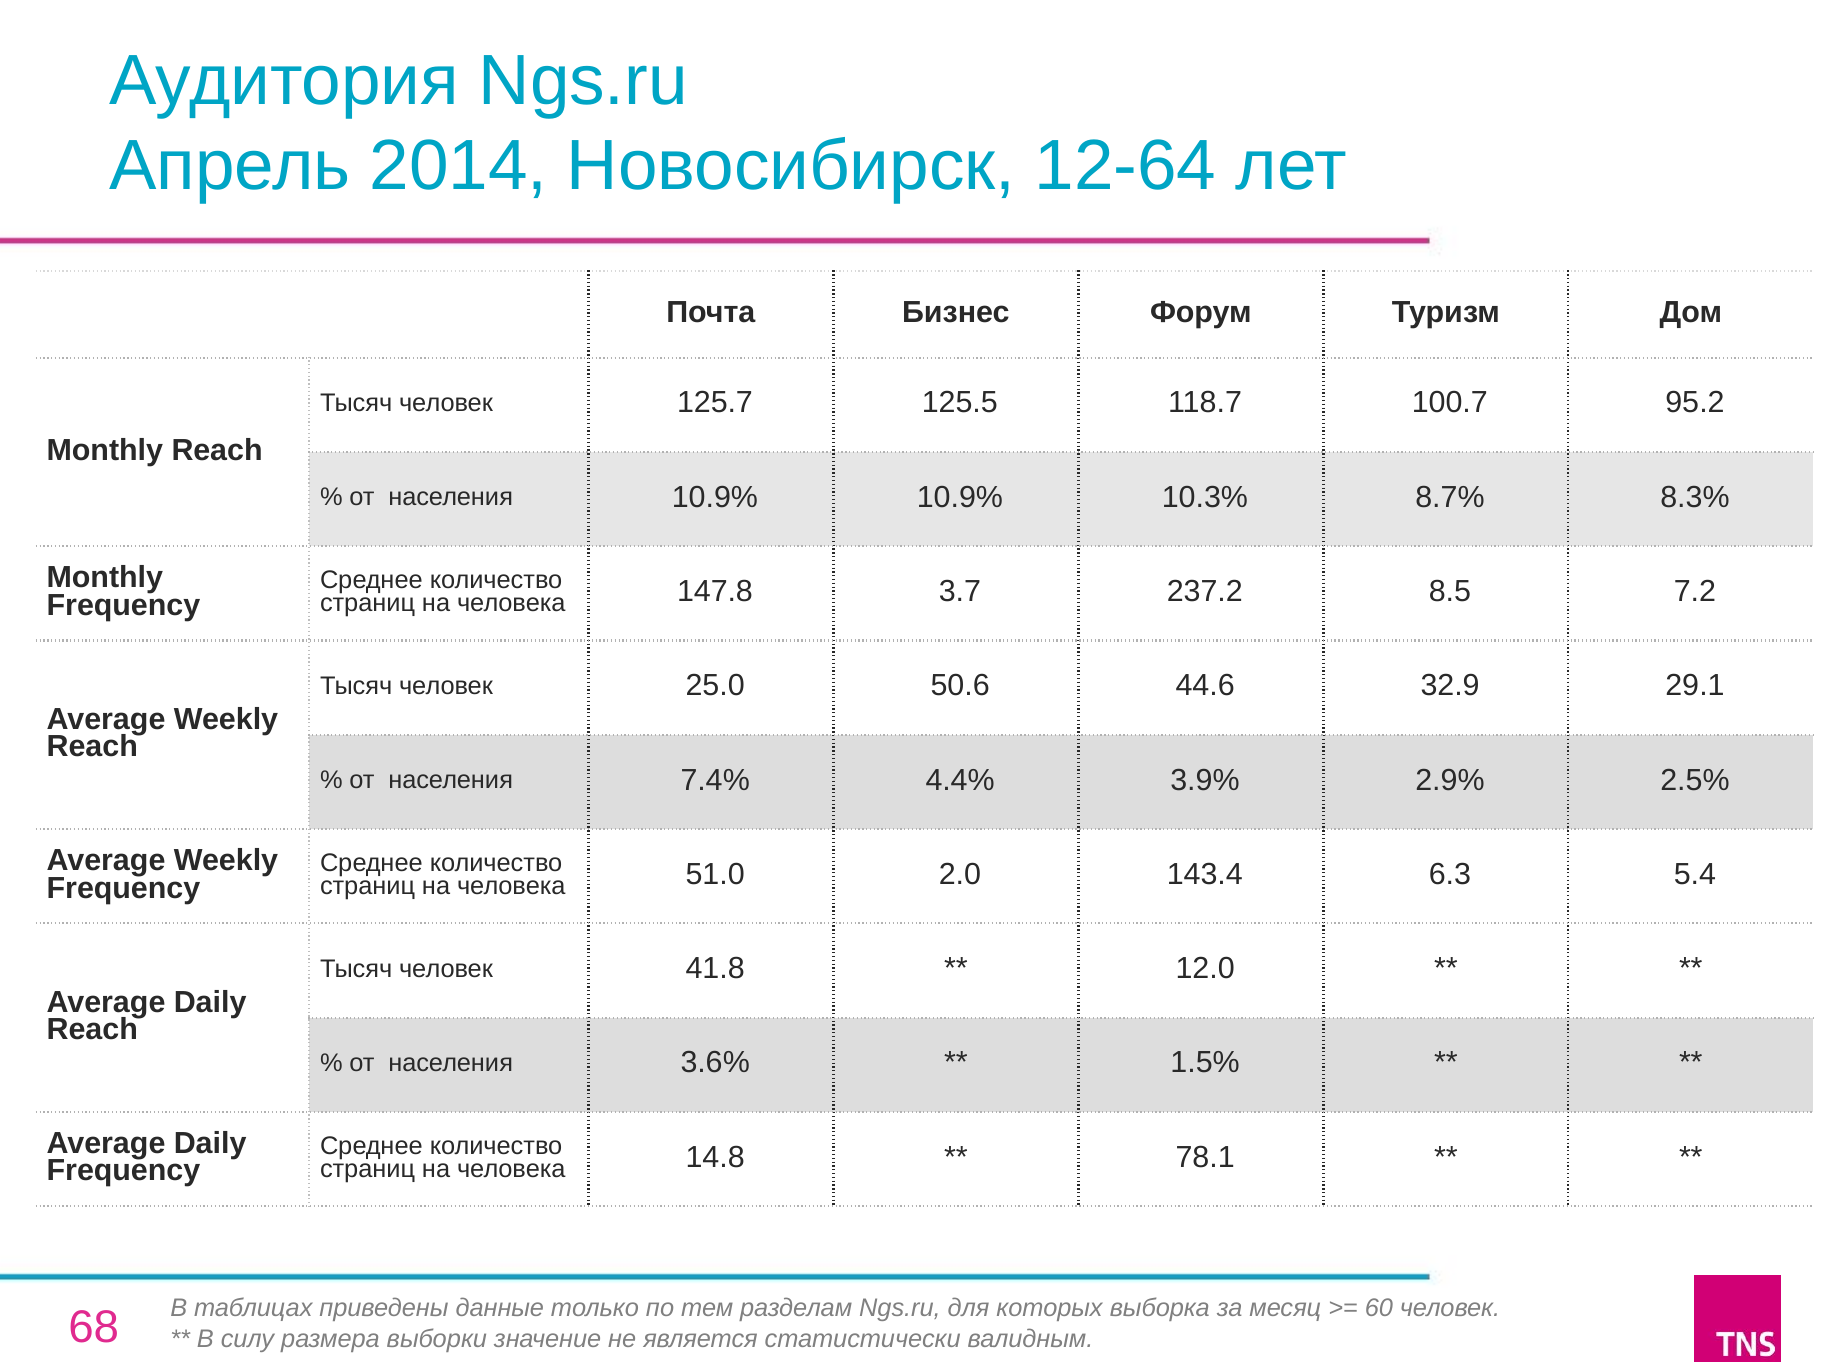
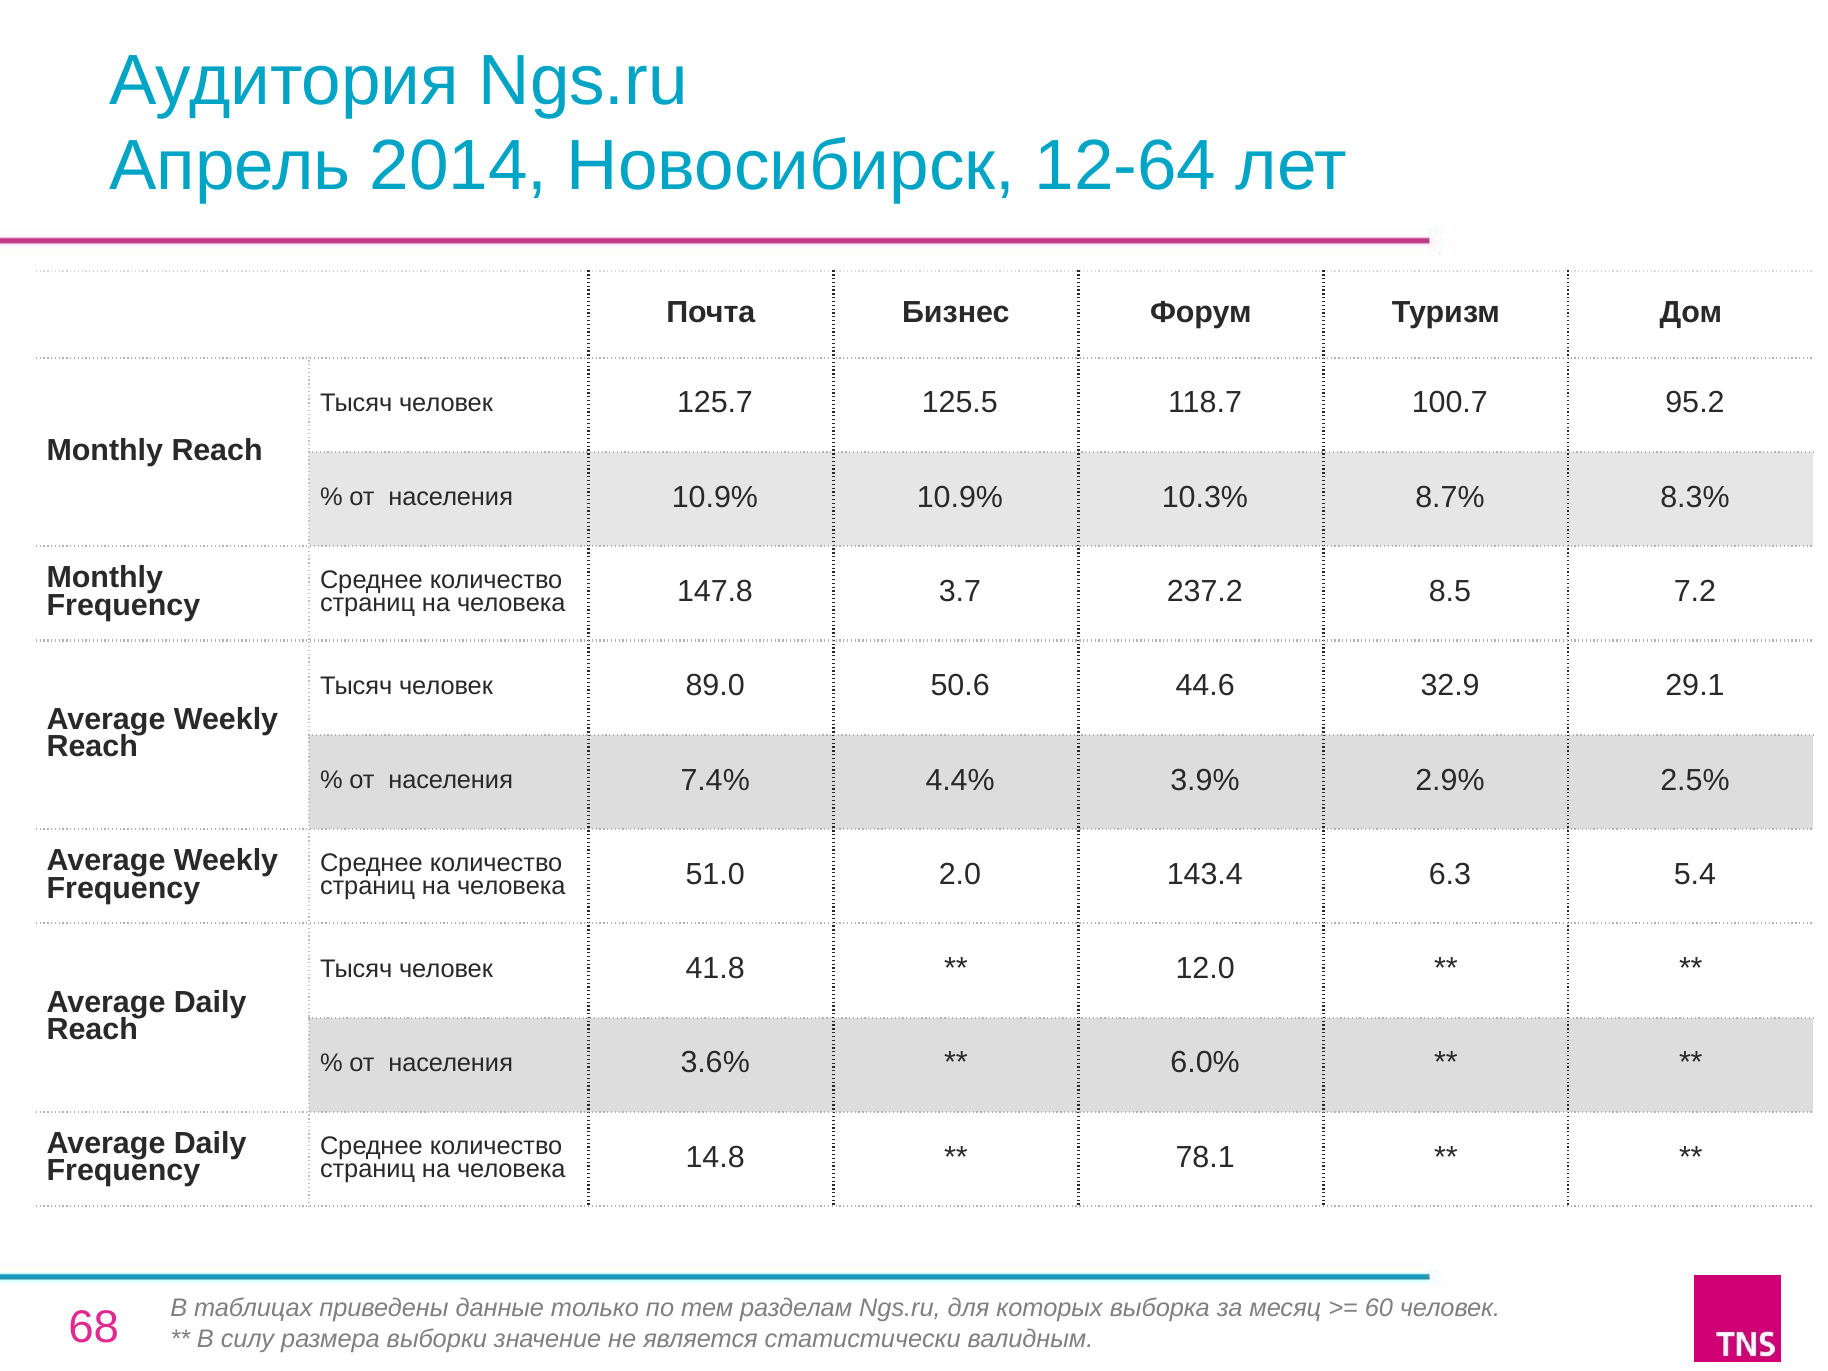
25.0: 25.0 -> 89.0
1.5%: 1.5% -> 6.0%
